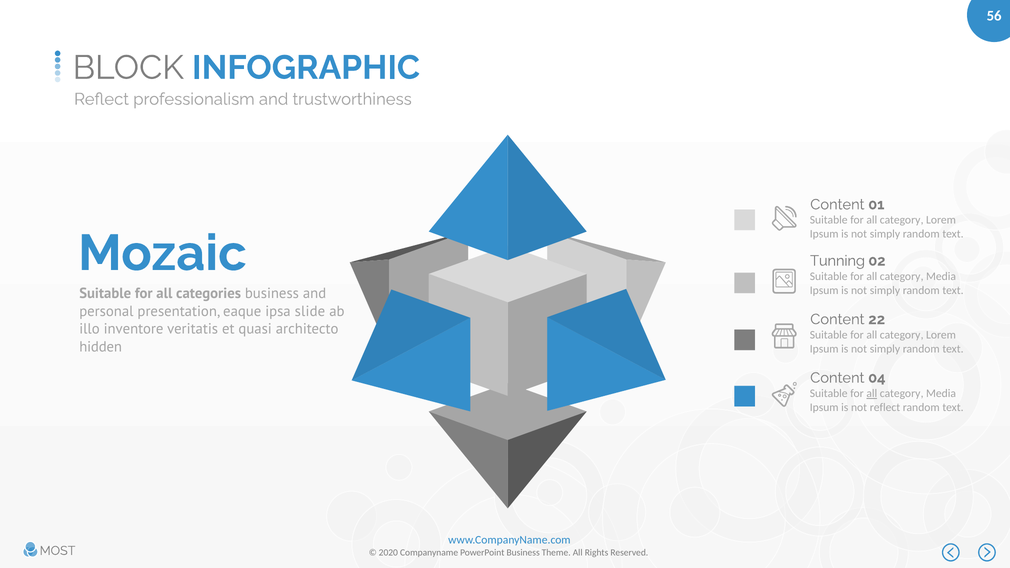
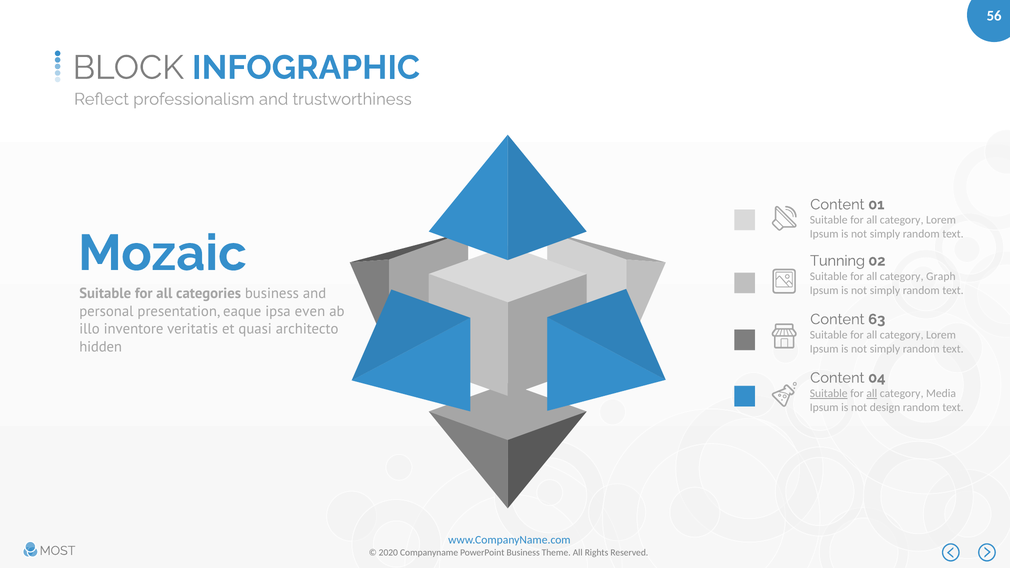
Media at (941, 276): Media -> Graph
slide: slide -> even
22: 22 -> 63
Suitable at (829, 394) underline: none -> present
not reflect: reflect -> design
